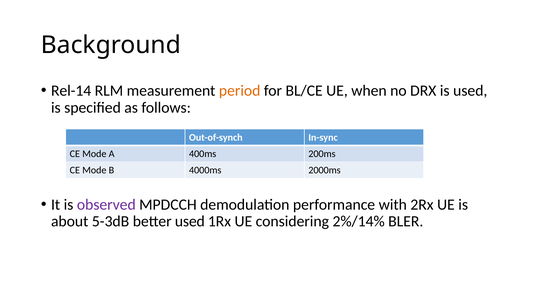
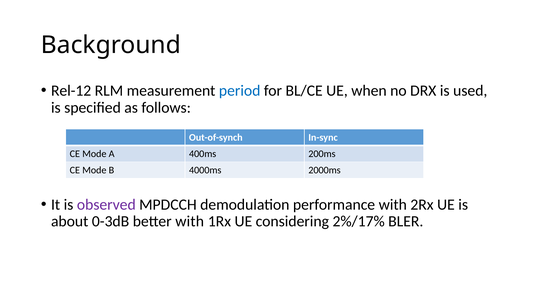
Rel-14: Rel-14 -> Rel-12
period colour: orange -> blue
5-3dB: 5-3dB -> 0-3dB
better used: used -> with
2%/14%: 2%/14% -> 2%/17%
